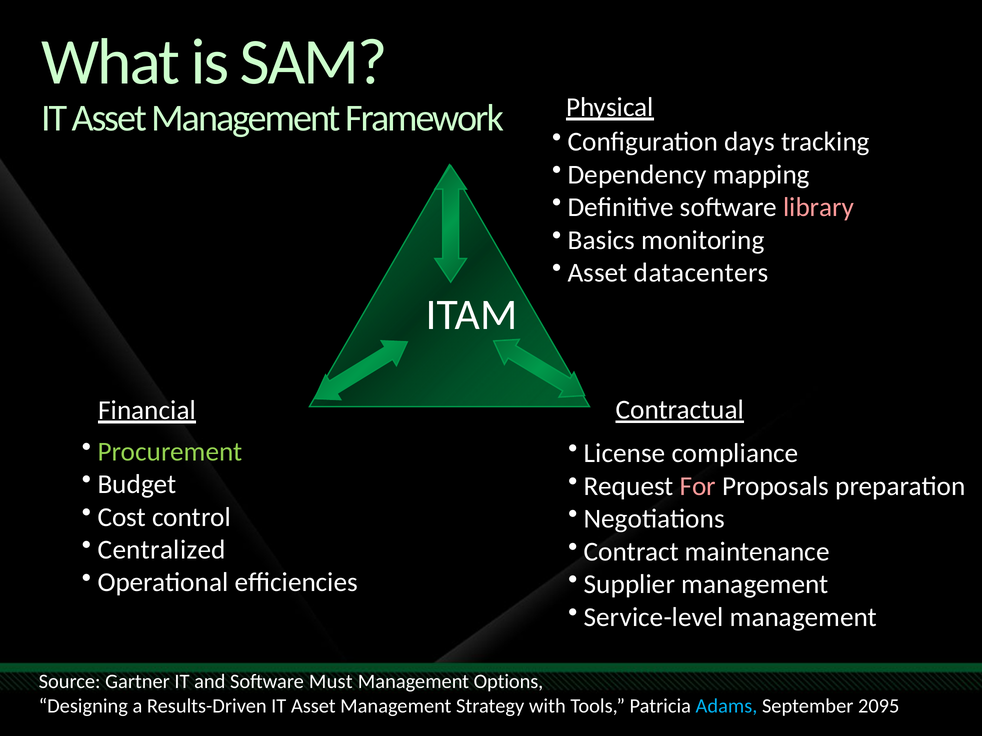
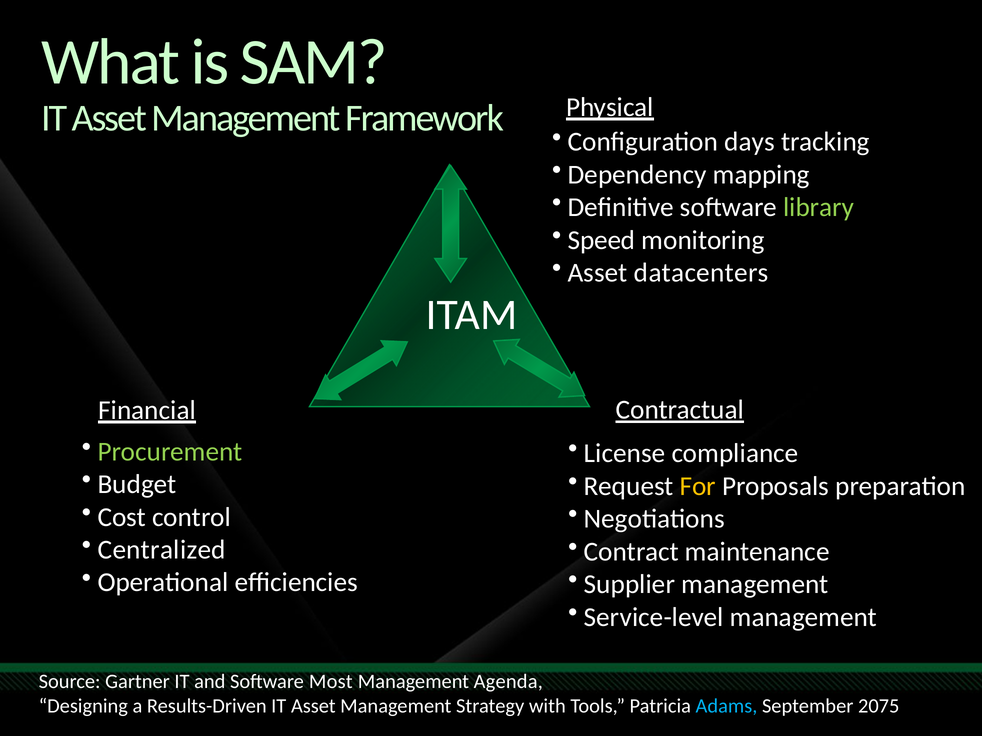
library colour: pink -> light green
Basics: Basics -> Speed
For colour: pink -> yellow
Must: Must -> Most
Options: Options -> Agenda
2095: 2095 -> 2075
